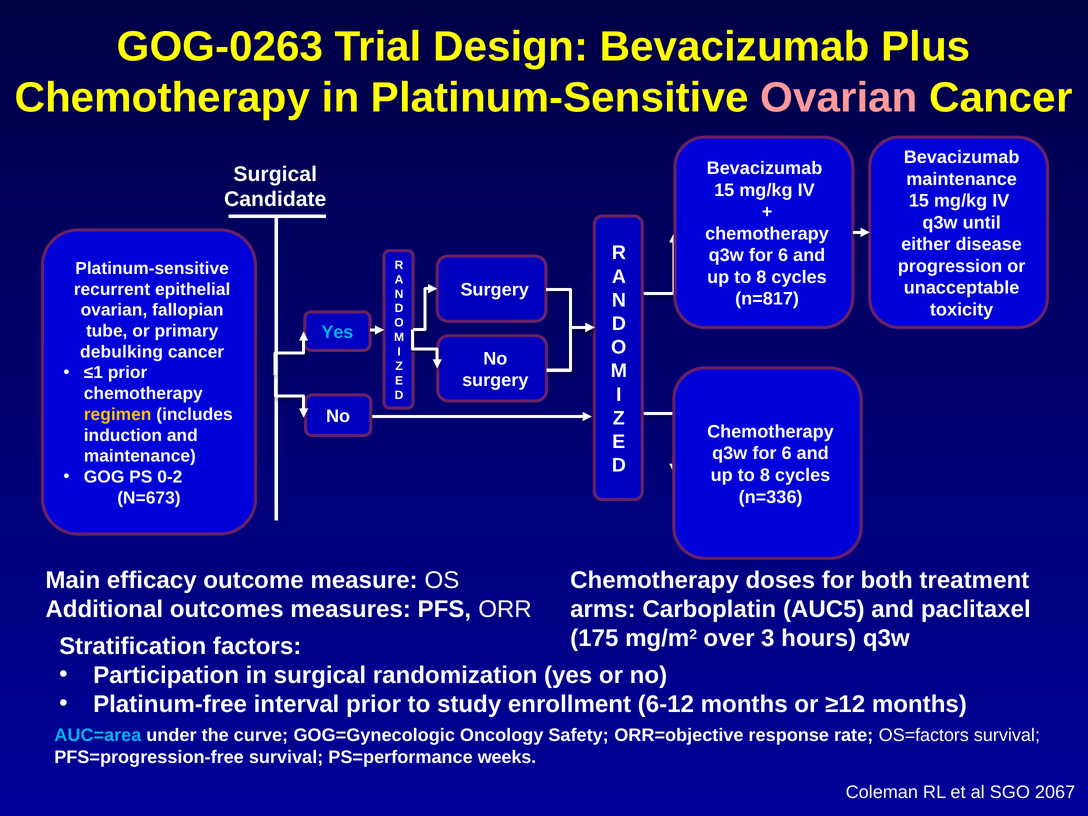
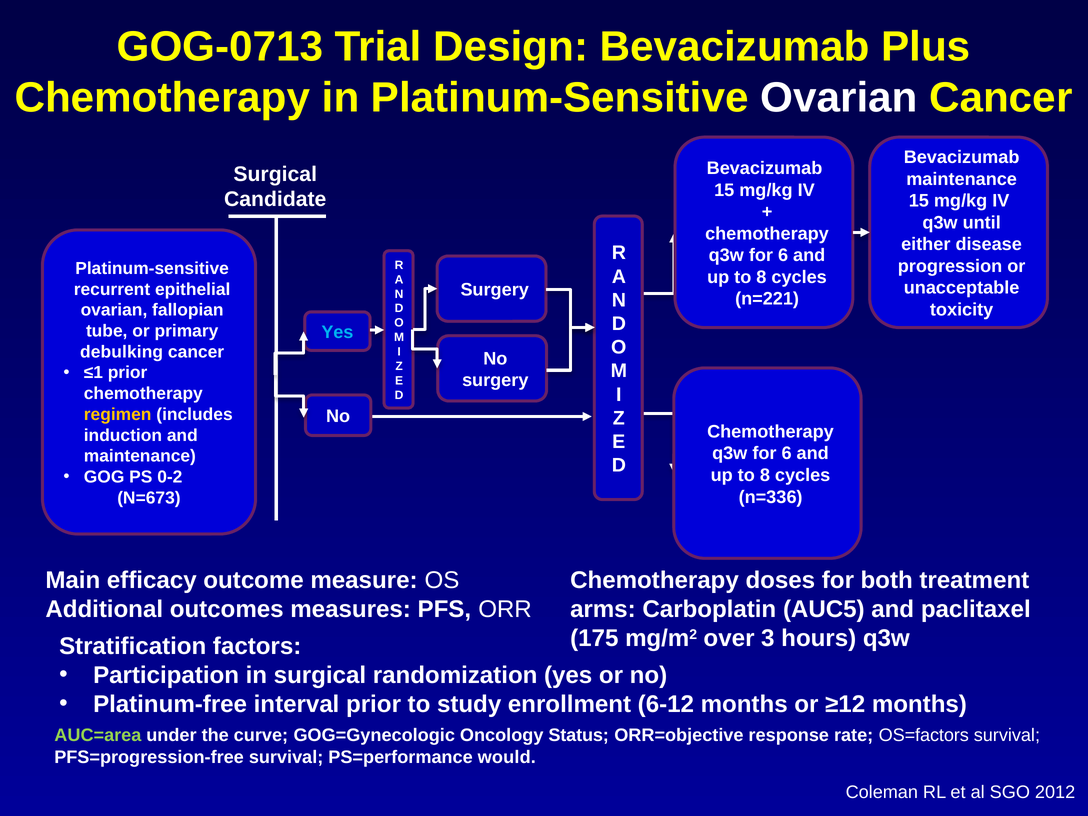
GOG-0263: GOG-0263 -> GOG-0713
Ovarian at (839, 98) colour: pink -> white
n=817: n=817 -> n=221
AUC=area colour: light blue -> light green
Safety: Safety -> Status
weeks: weeks -> would
2067: 2067 -> 2012
